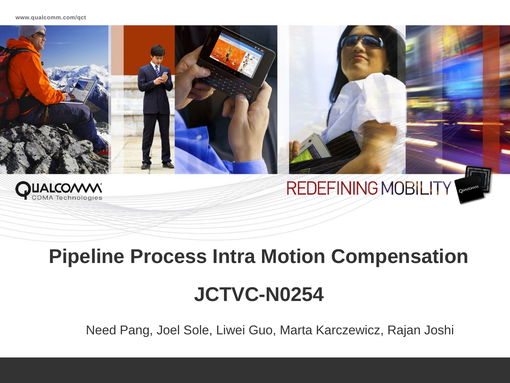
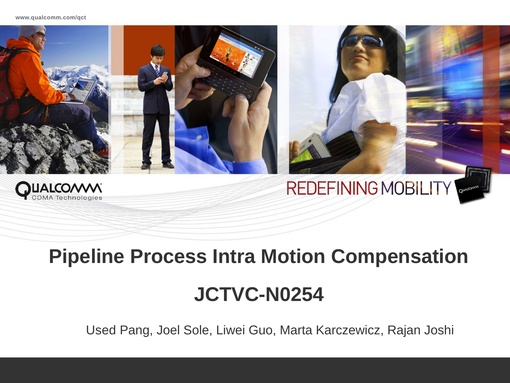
Need: Need -> Used
